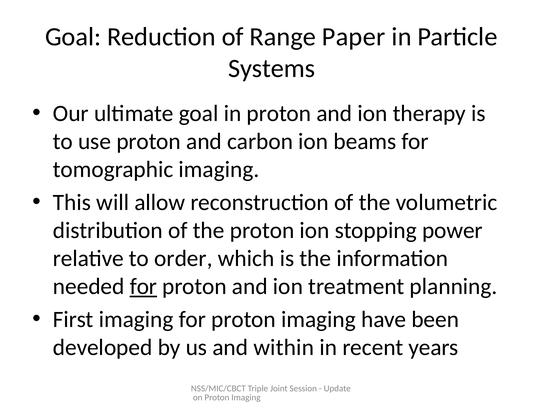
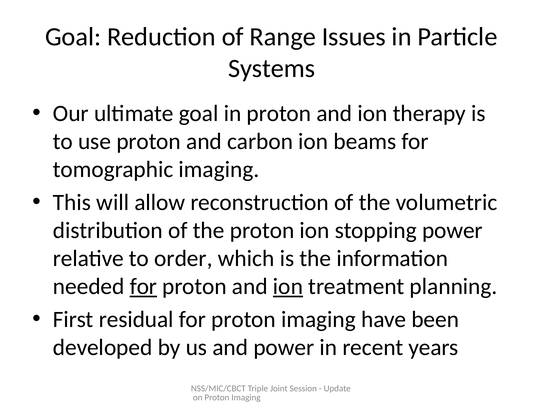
Paper: Paper -> Issues
ion at (288, 287) underline: none -> present
First imaging: imaging -> residual
and within: within -> power
